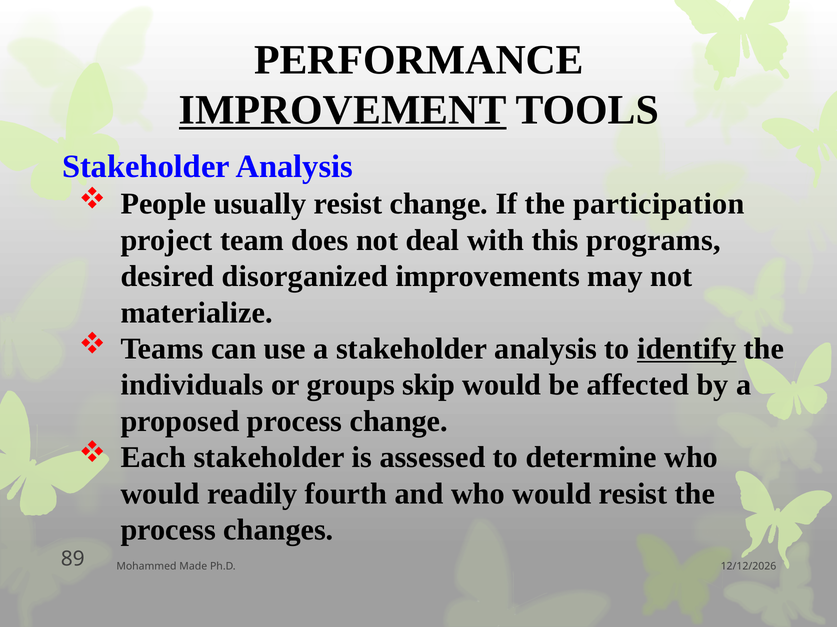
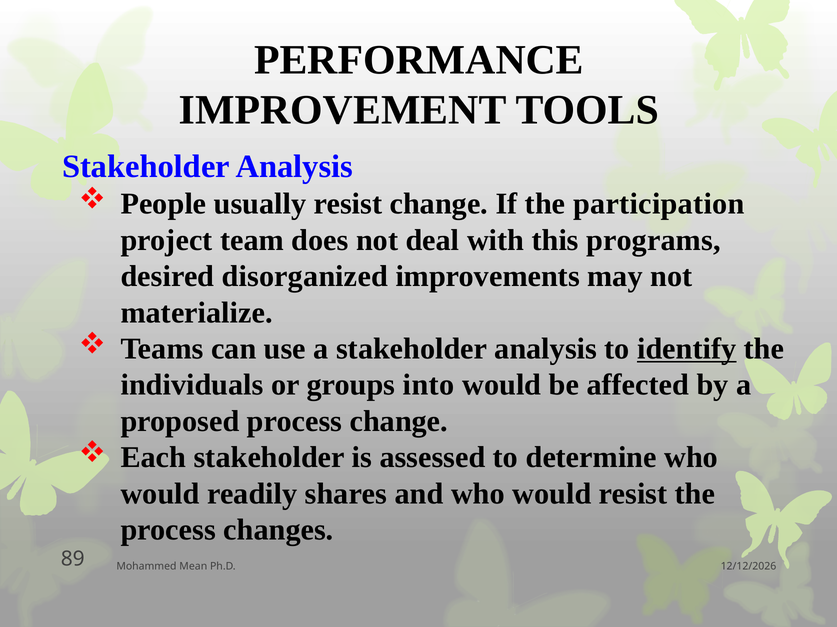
IMPROVEMENT underline: present -> none
skip: skip -> into
fourth: fourth -> shares
Made: Made -> Mean
